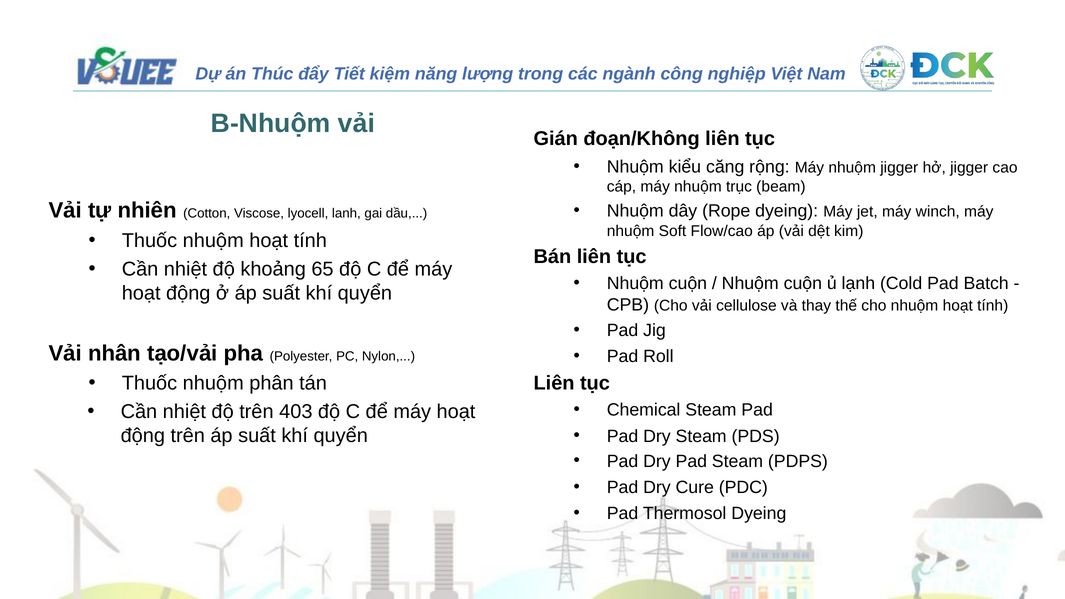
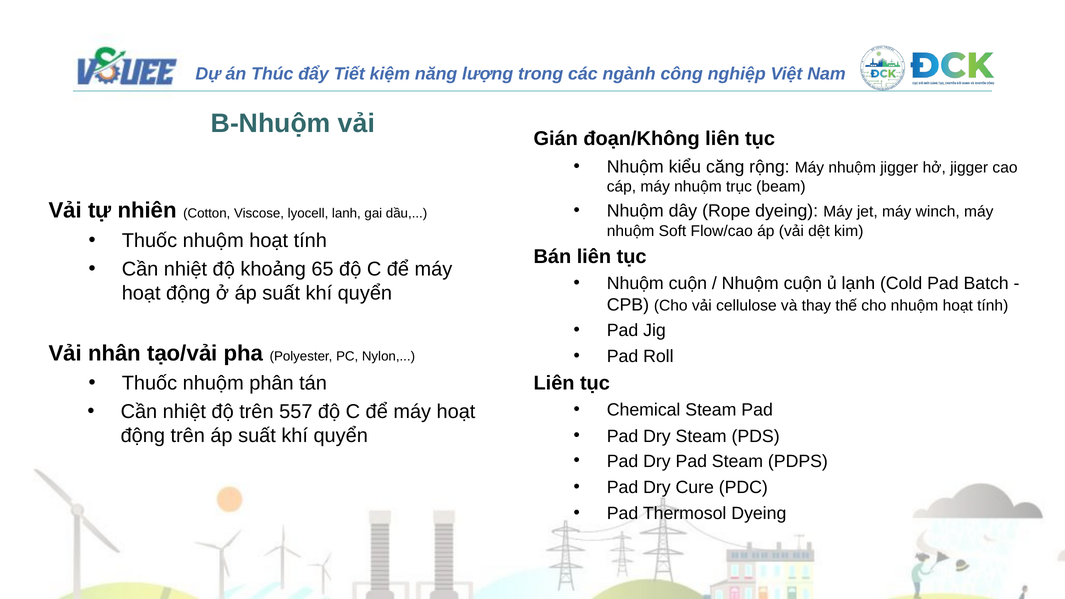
403: 403 -> 557
